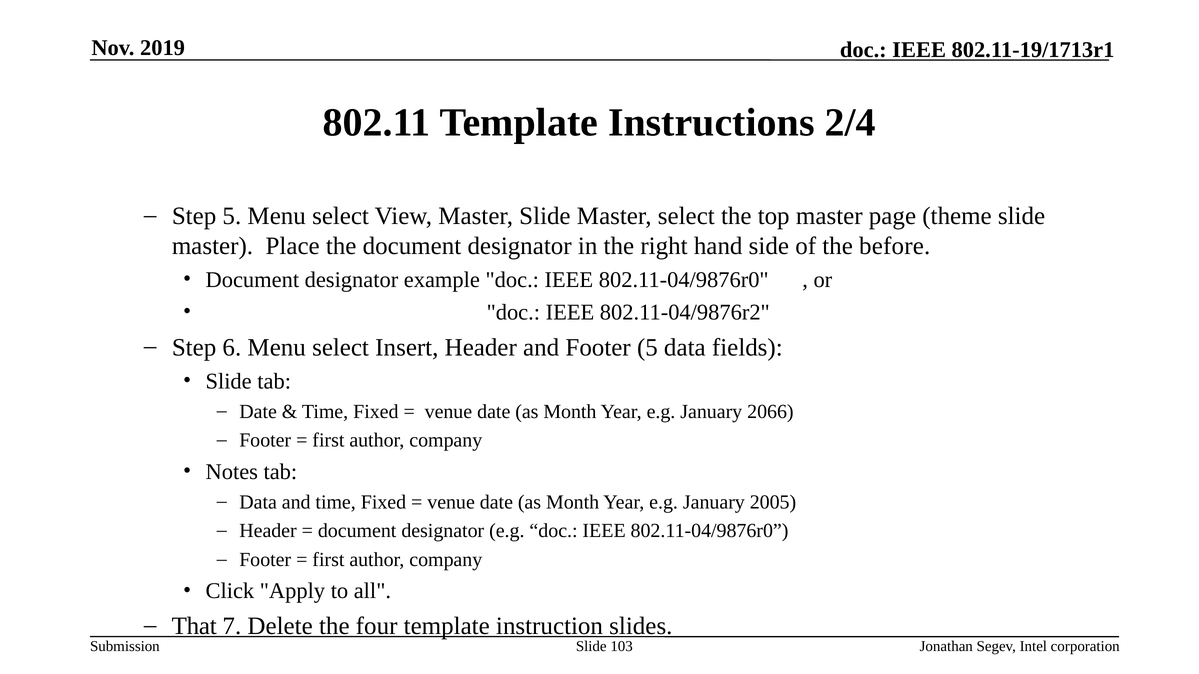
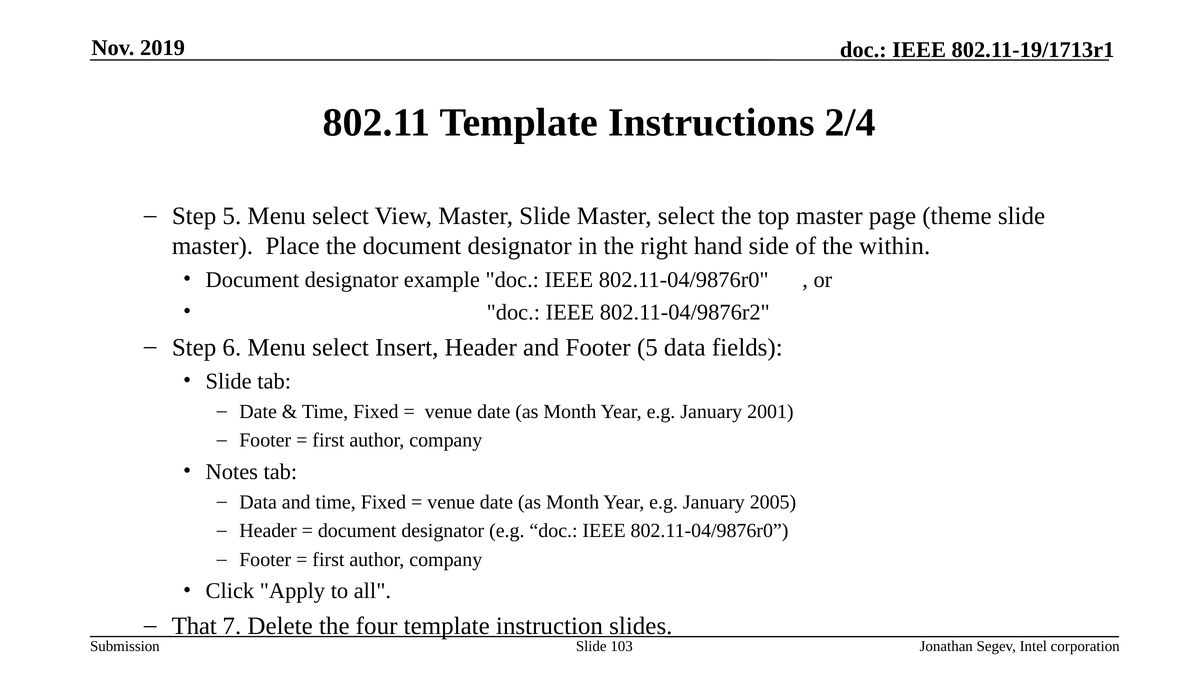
before: before -> within
2066: 2066 -> 2001
